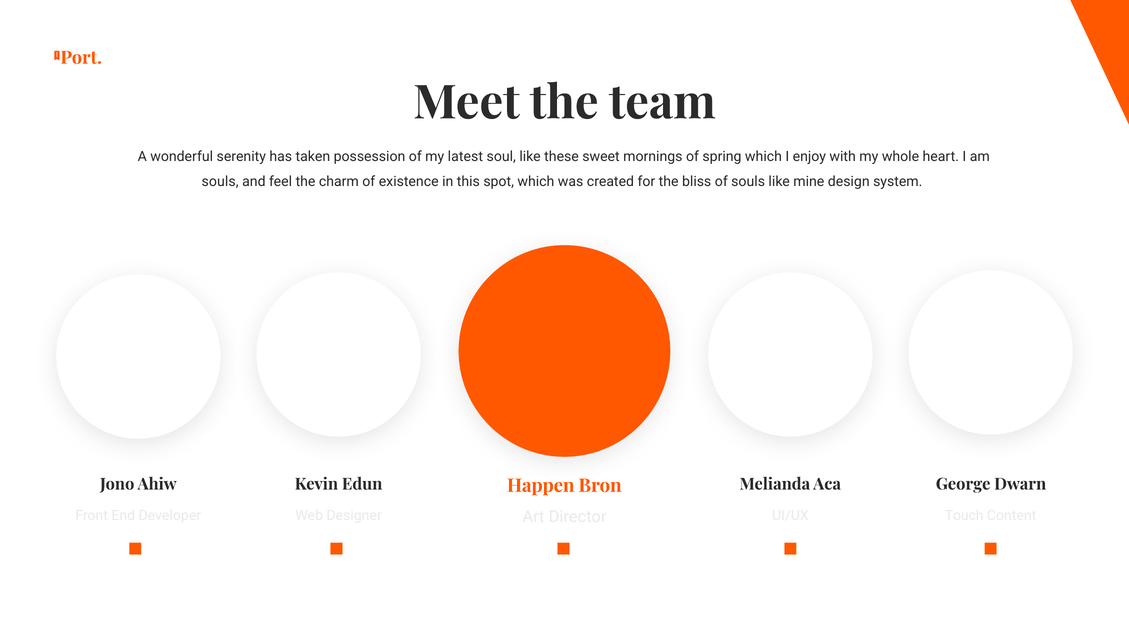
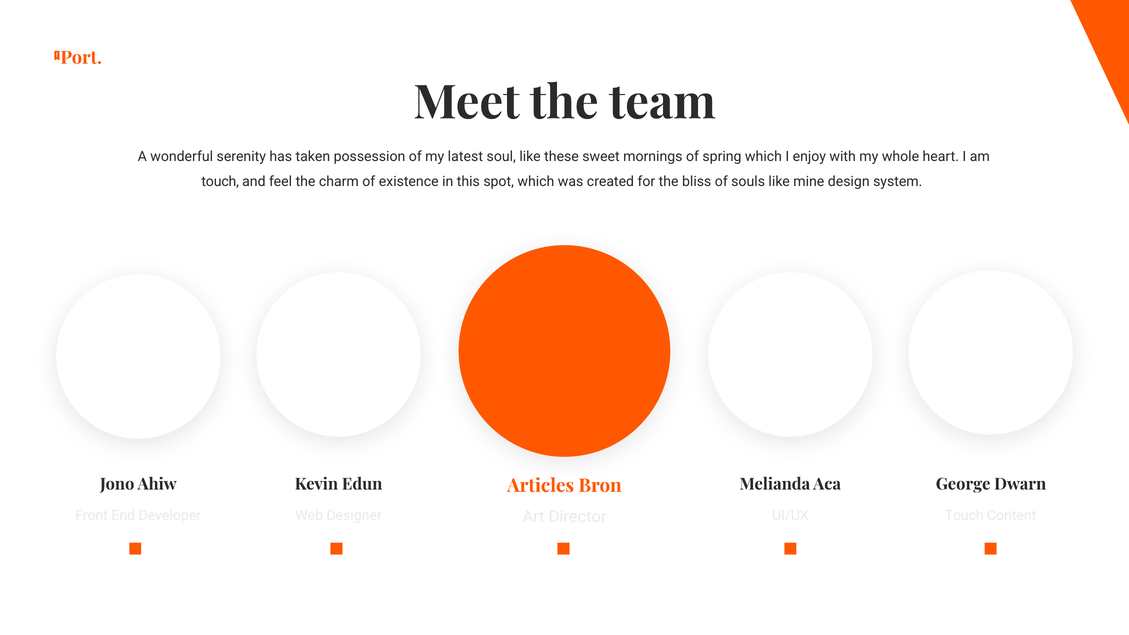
souls at (220, 182): souls -> touch
Happen: Happen -> Articles
